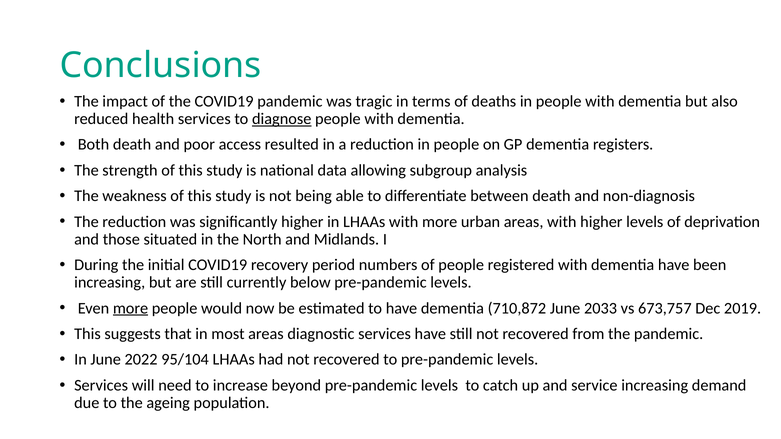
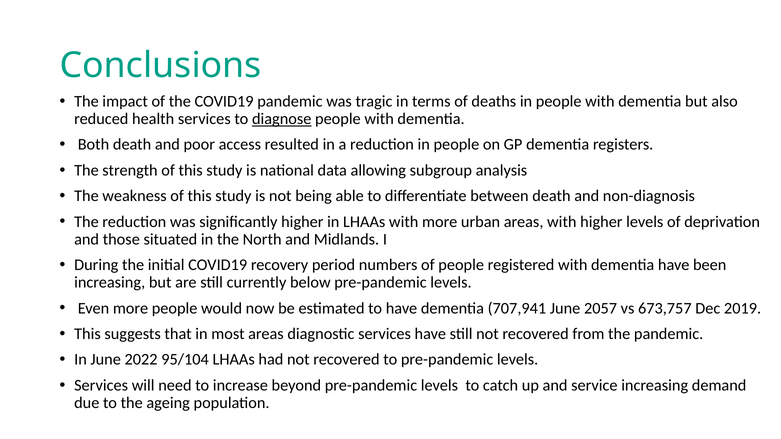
more at (131, 308) underline: present -> none
710,872: 710,872 -> 707,941
2033: 2033 -> 2057
